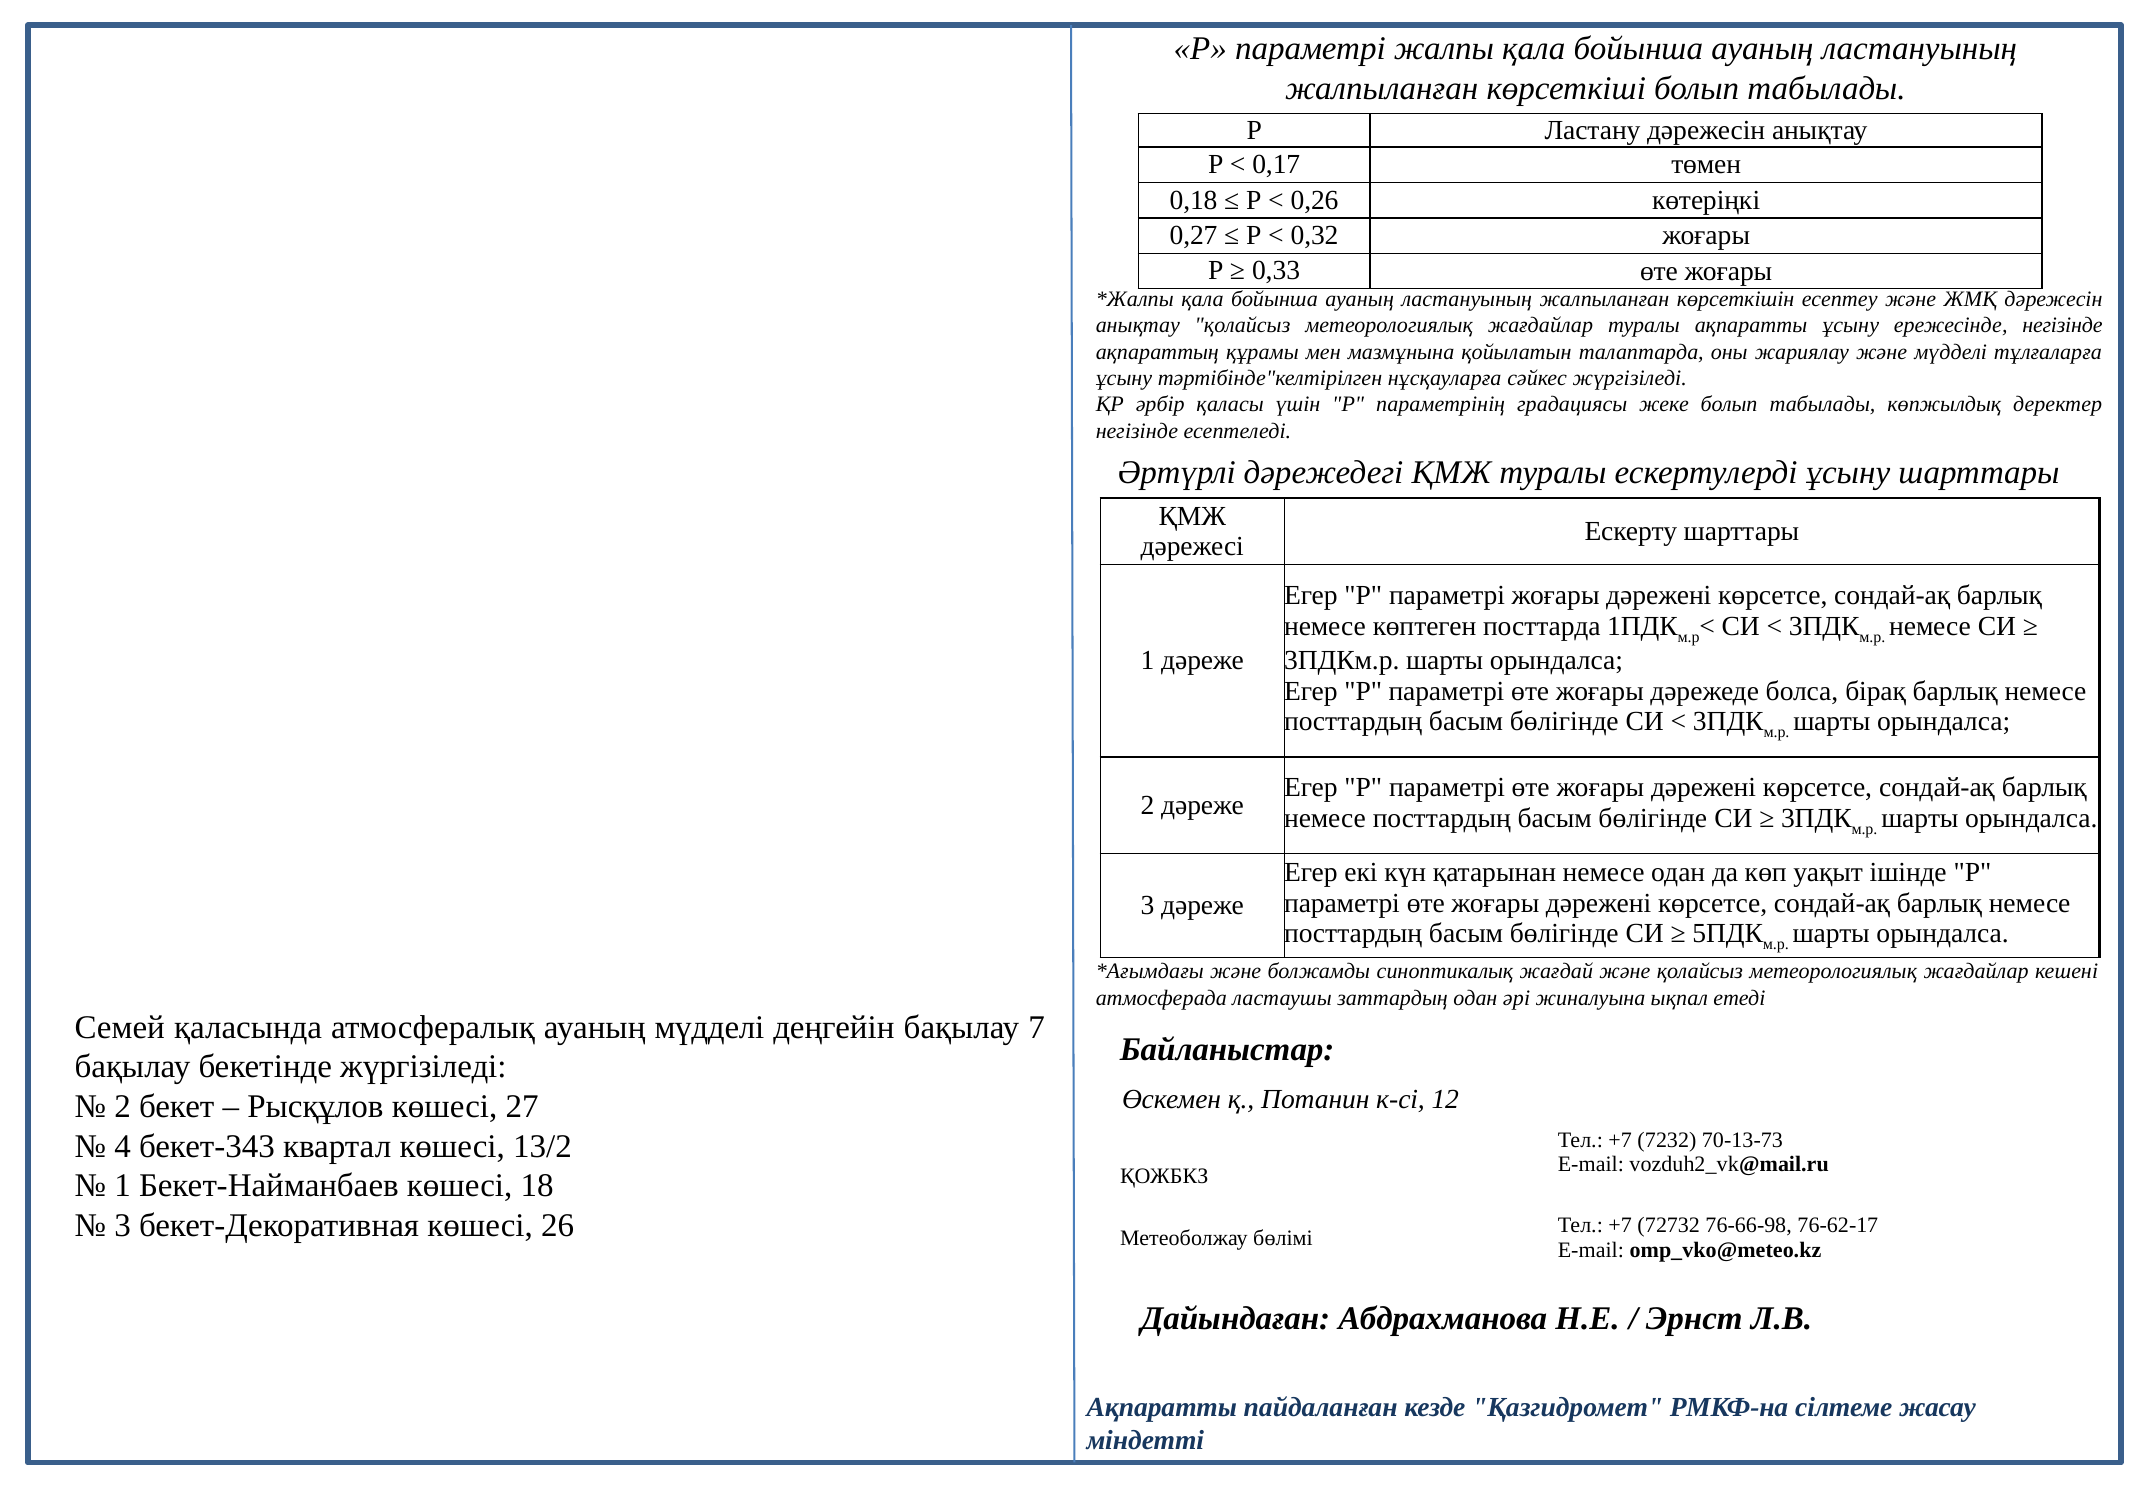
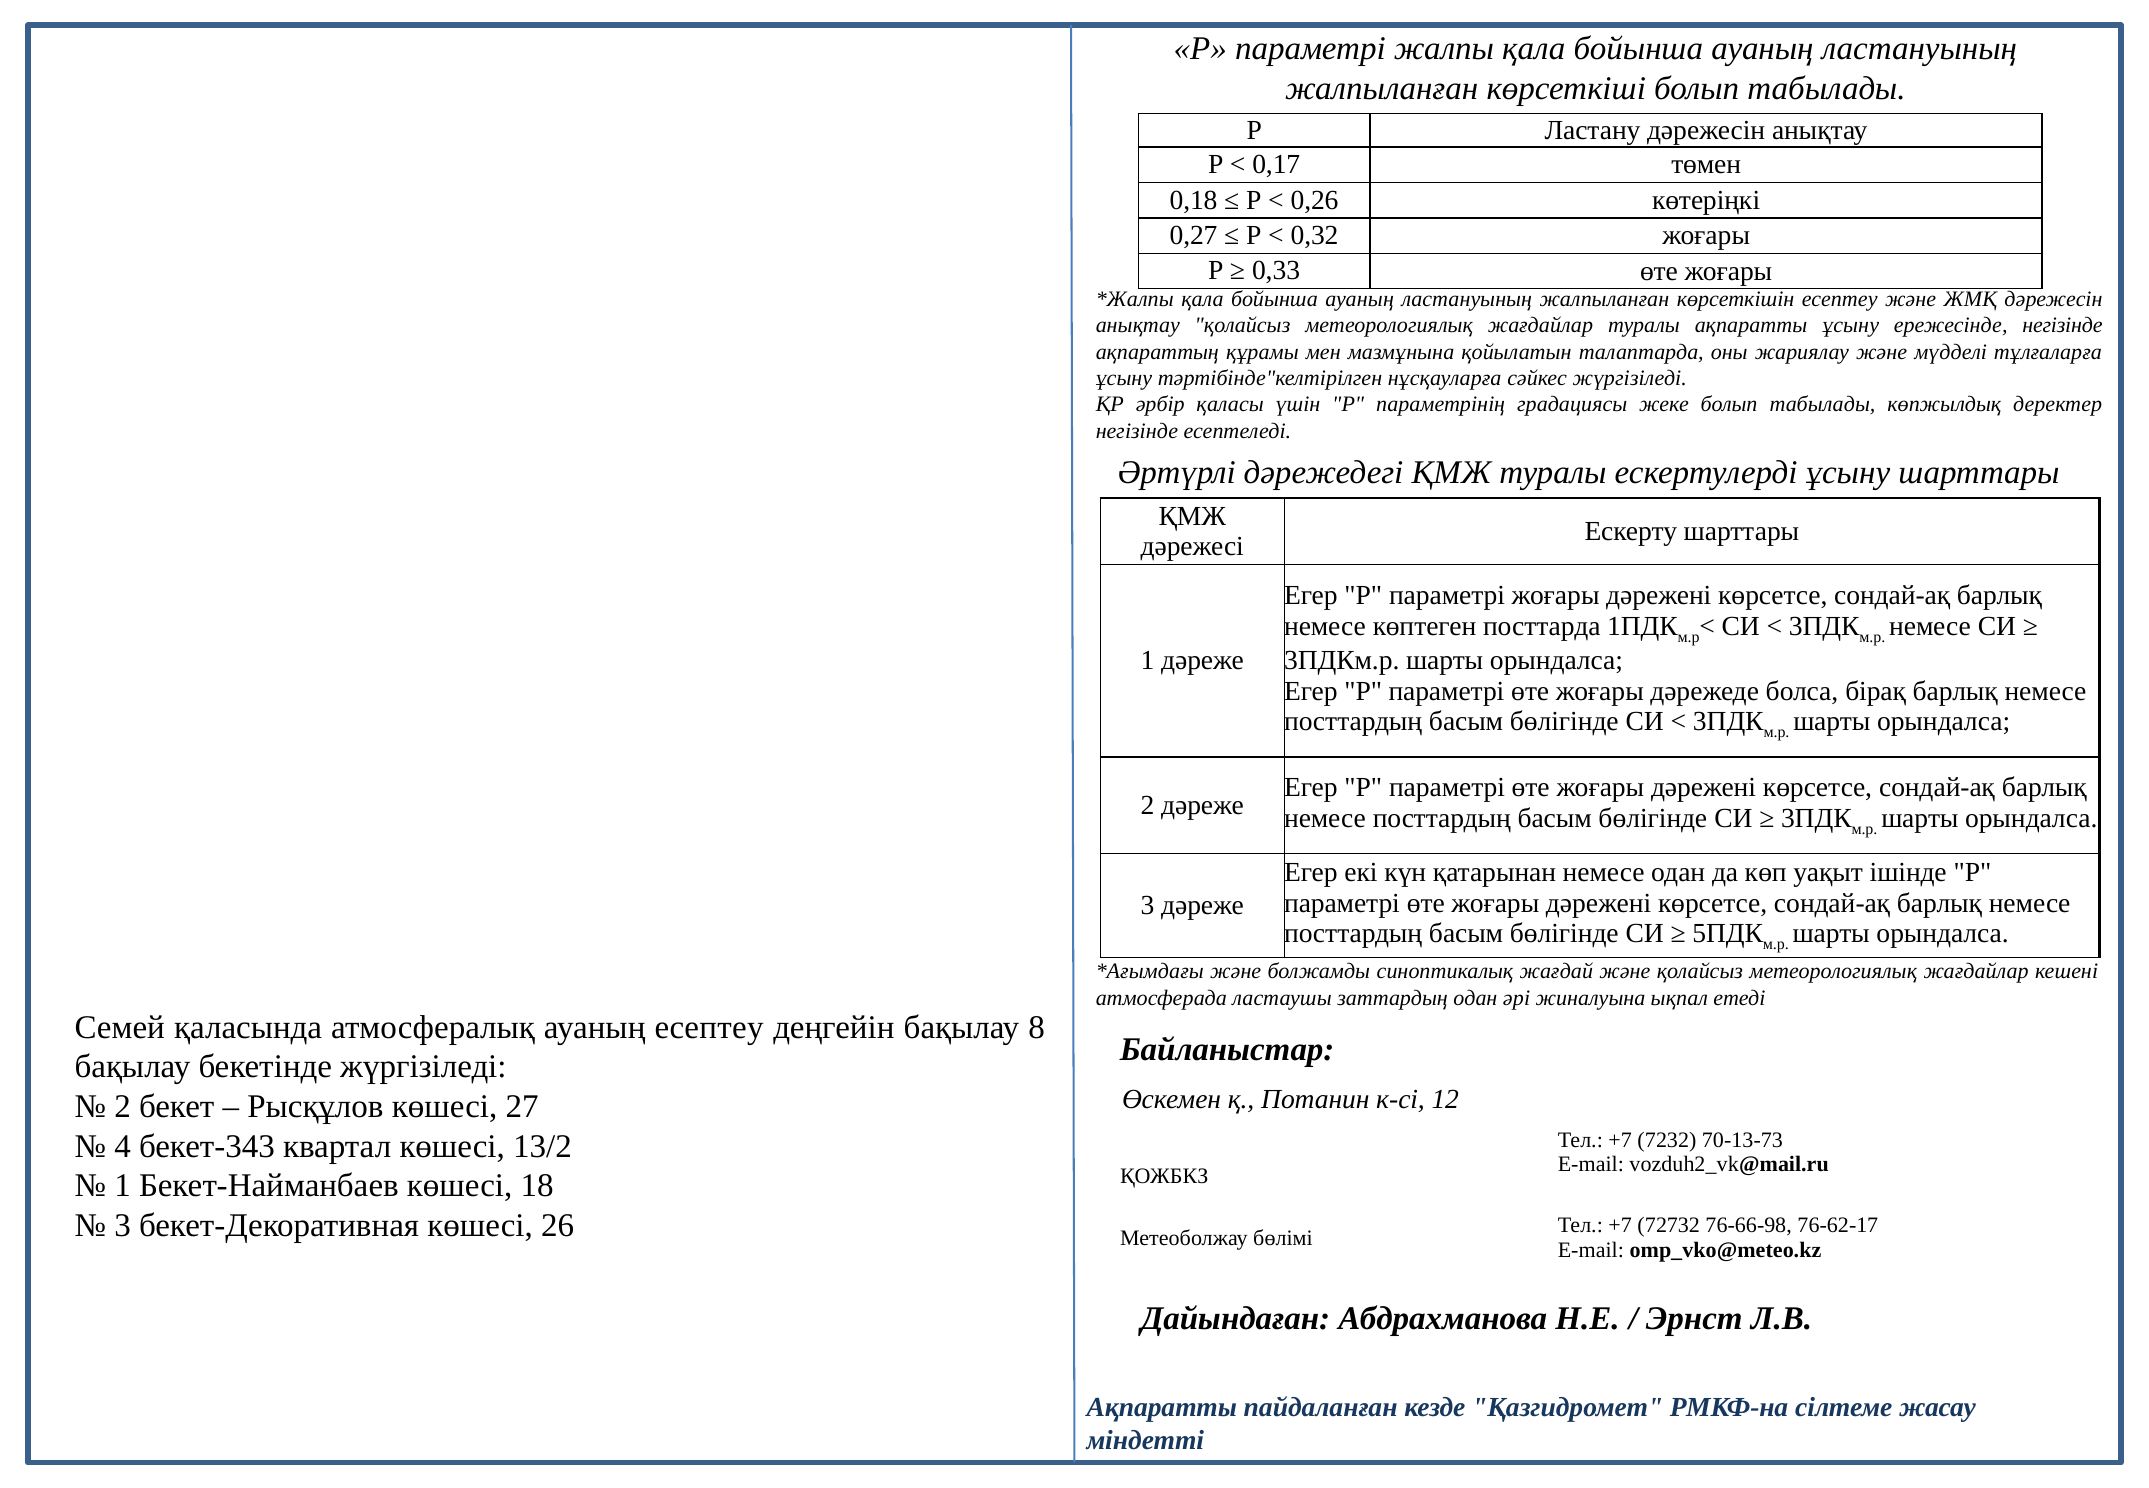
ауаның мүдделі: мүдделі -> есептеу
7: 7 -> 8
